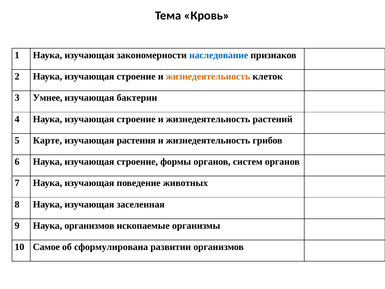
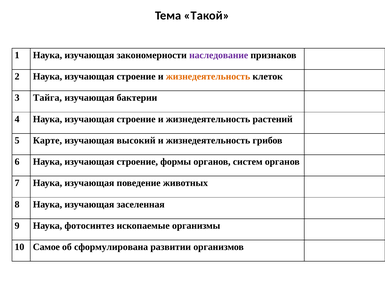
Кровь: Кровь -> Такой
наследование colour: blue -> purple
Умнее: Умнее -> Тайга
растения: растения -> высокий
Наука организмов: организмов -> фотосинтез
